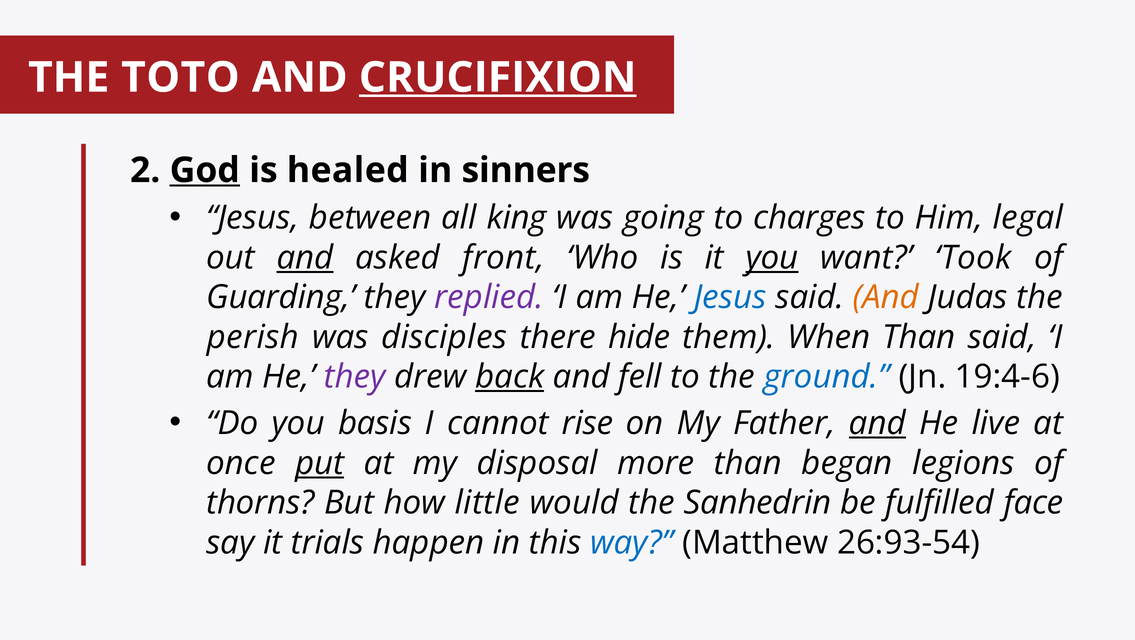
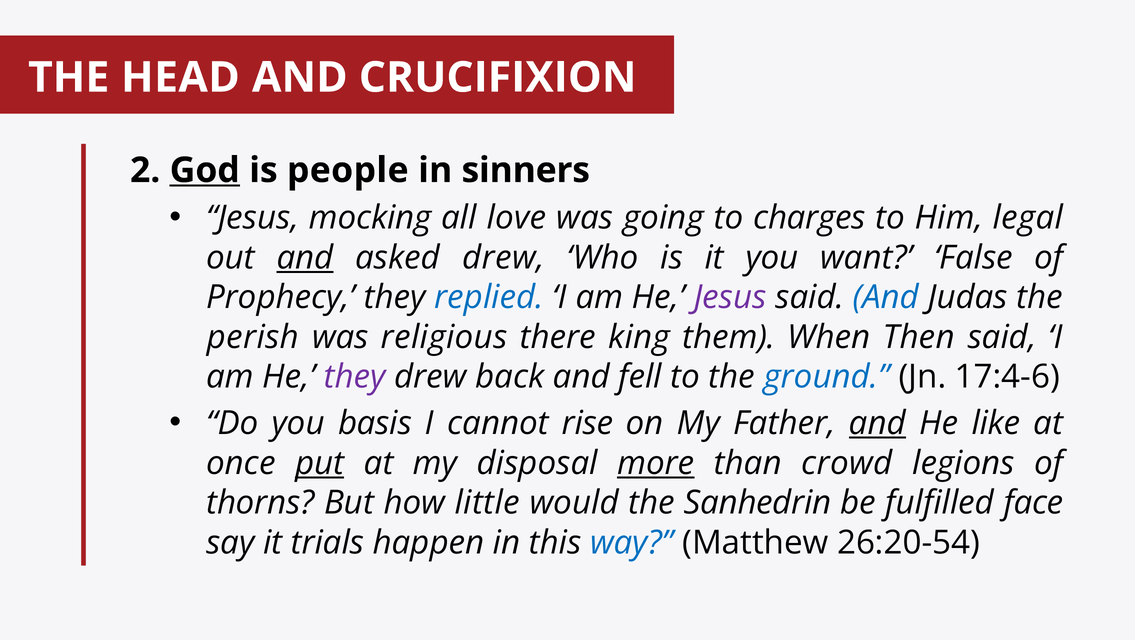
TOTO: TOTO -> HEAD
CRUCIFIXION underline: present -> none
healed: healed -> people
between: between -> mocking
king: king -> love
asked front: front -> drew
you at (772, 258) underline: present -> none
Took: Took -> False
Guarding: Guarding -> Prophecy
replied colour: purple -> blue
Jesus at (730, 297) colour: blue -> purple
And at (886, 297) colour: orange -> blue
disciples: disciples -> religious
hide: hide -> king
When Than: Than -> Then
back underline: present -> none
19:4-6: 19:4-6 -> 17:4-6
live: live -> like
more underline: none -> present
began: began -> crowd
26:93-54: 26:93-54 -> 26:20-54
